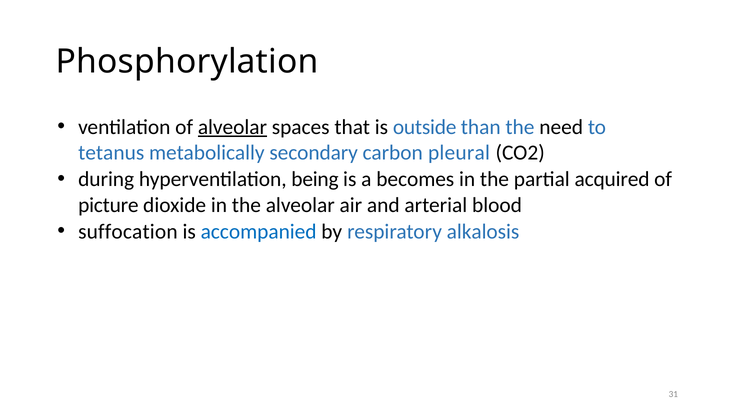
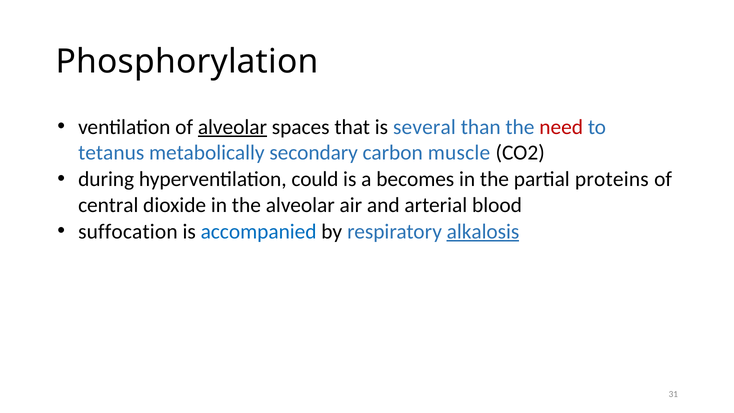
outside: outside -> several
need colour: black -> red
pleural: pleural -> muscle
being: being -> could
acquired: acquired -> proteins
picture: picture -> central
alkalosis underline: none -> present
